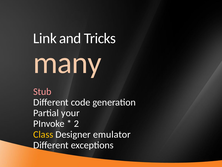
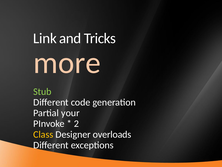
many: many -> more
Stub colour: pink -> light green
emulator: emulator -> overloads
